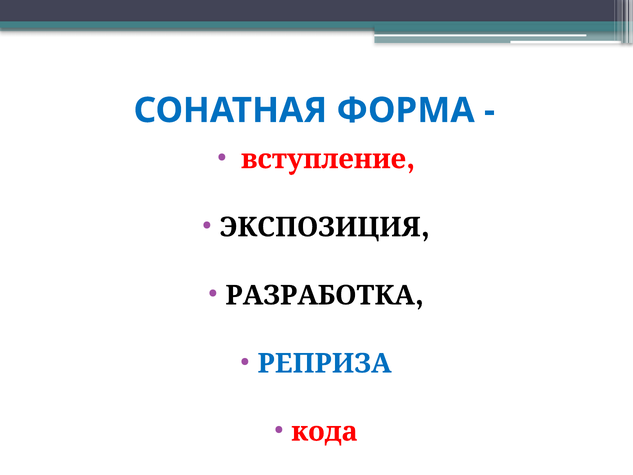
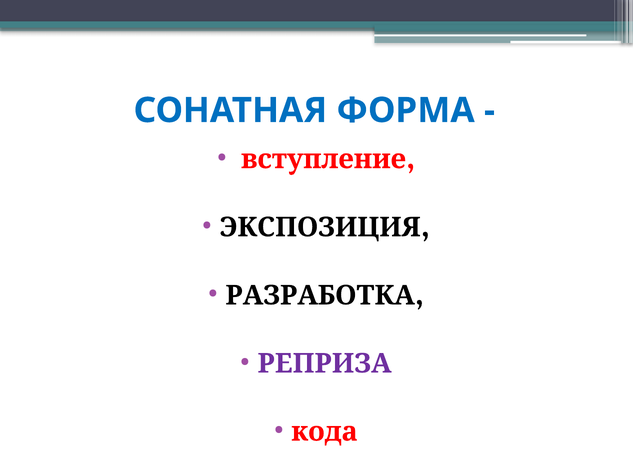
РЕПРИЗА colour: blue -> purple
